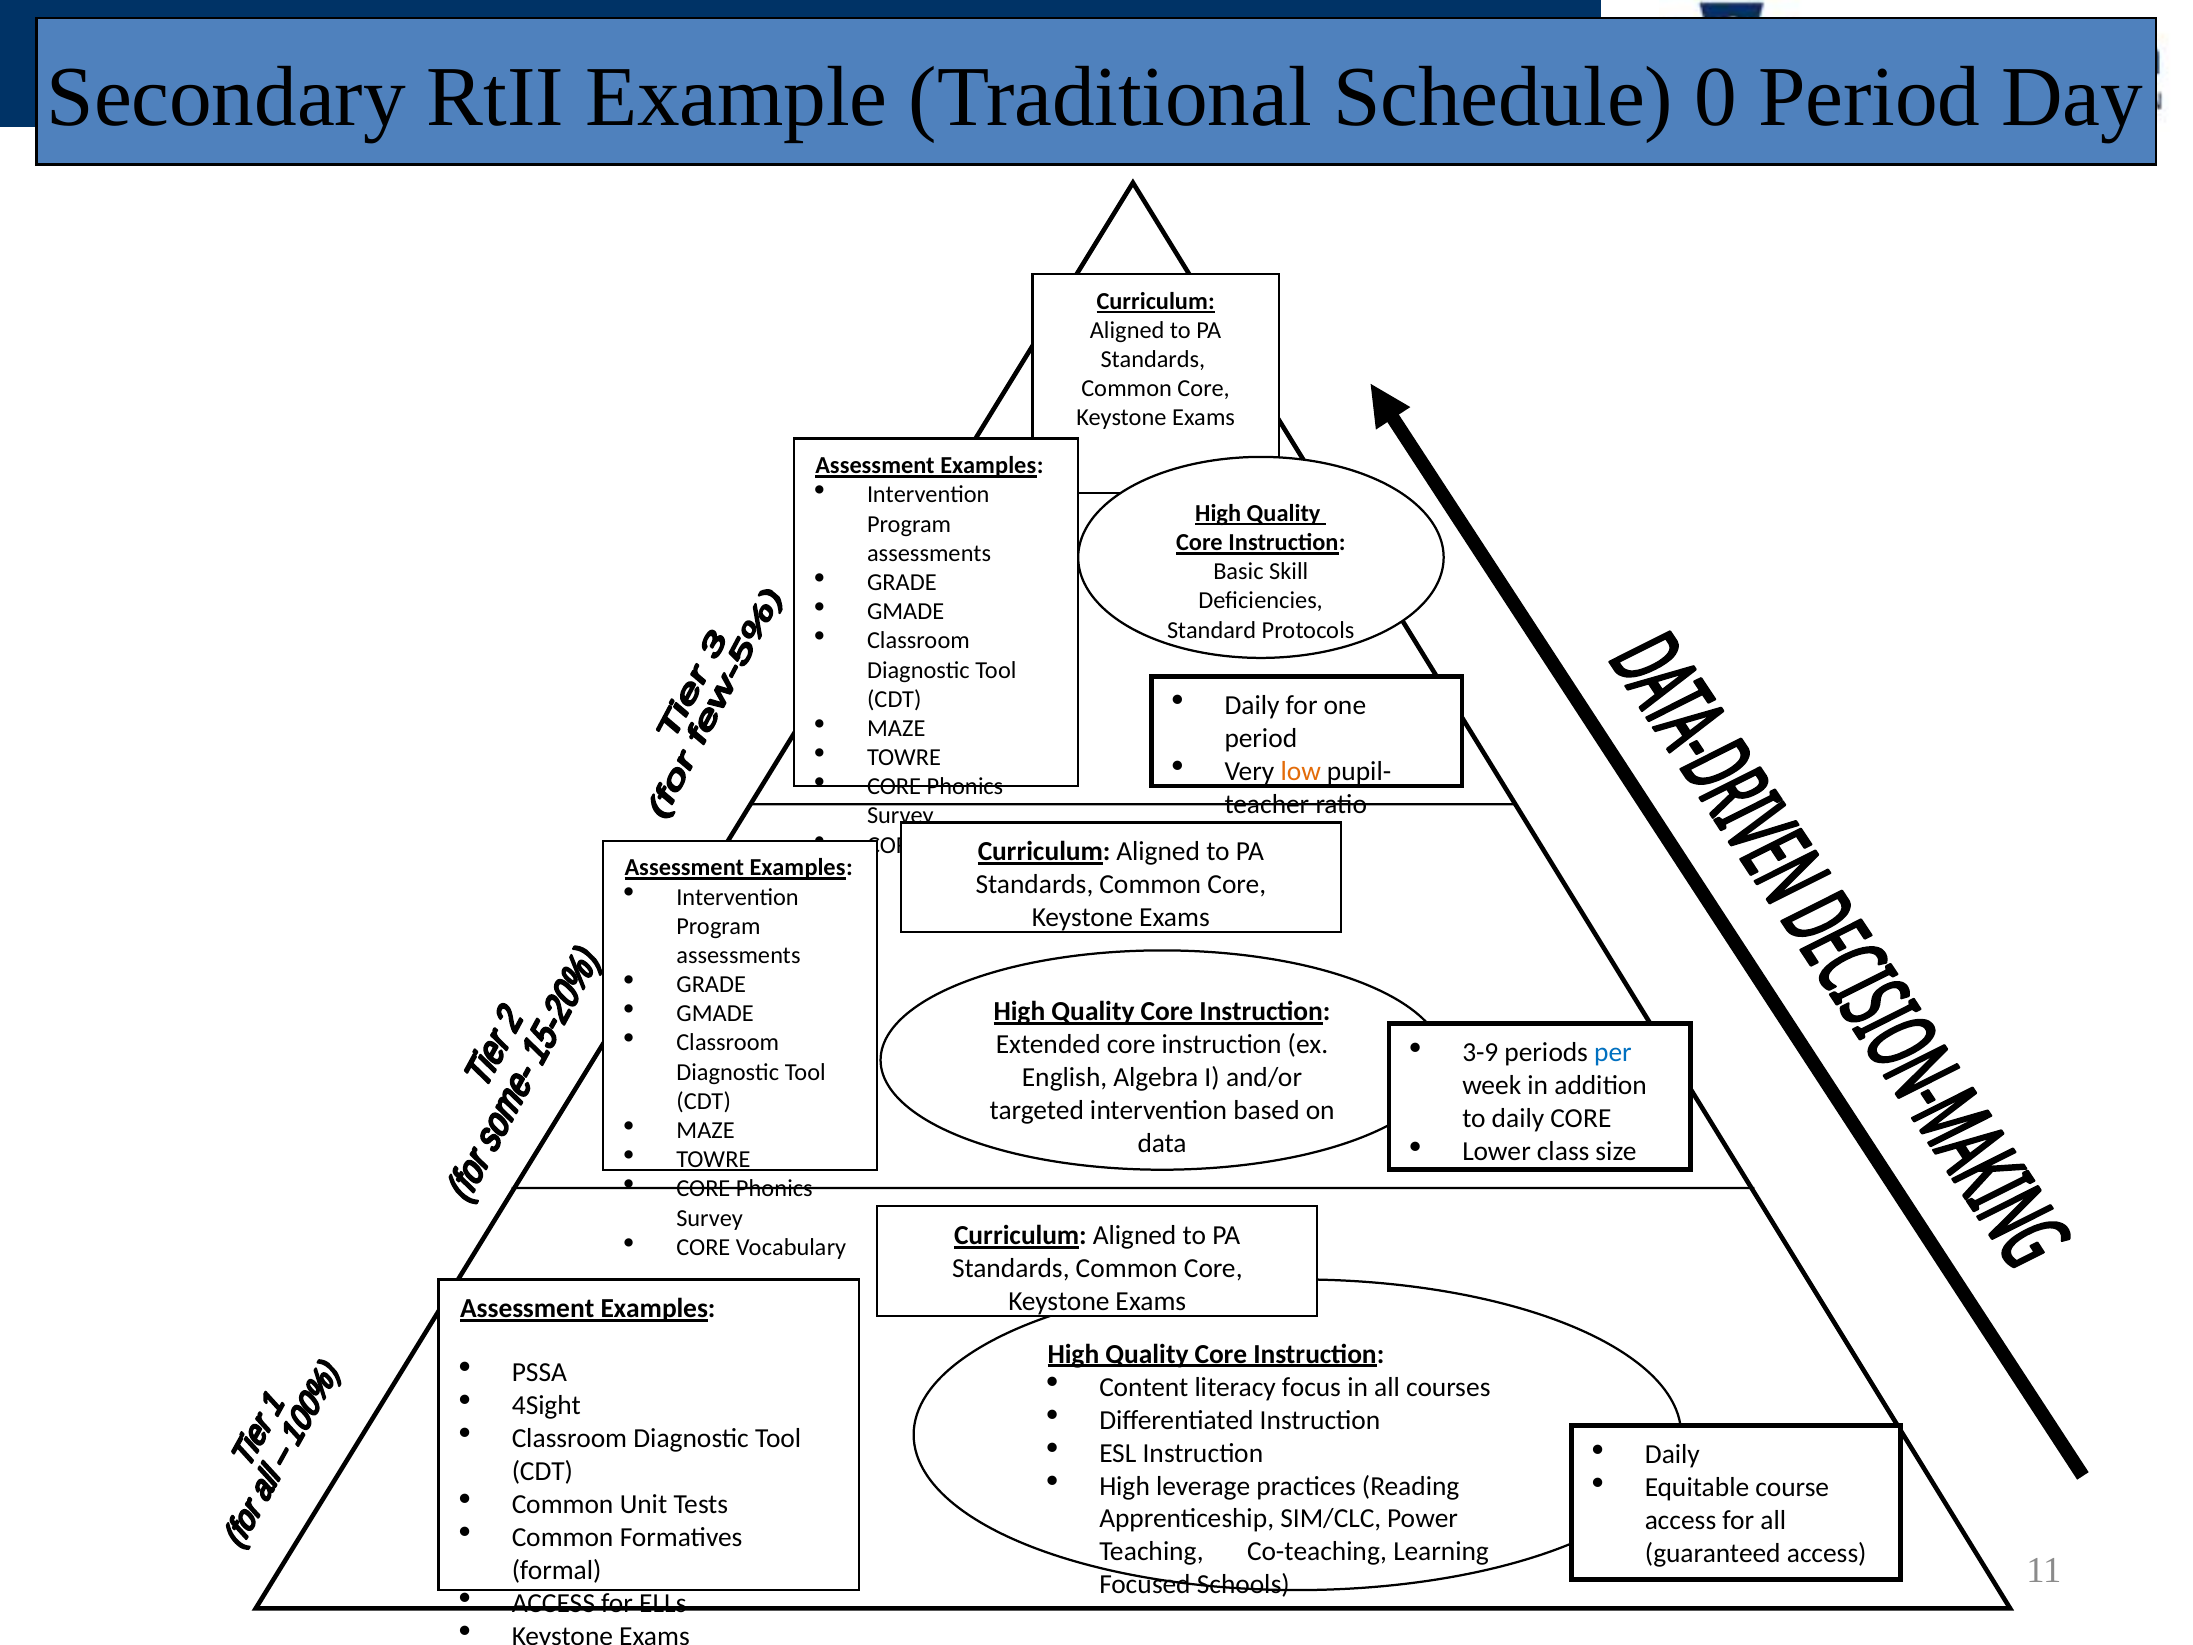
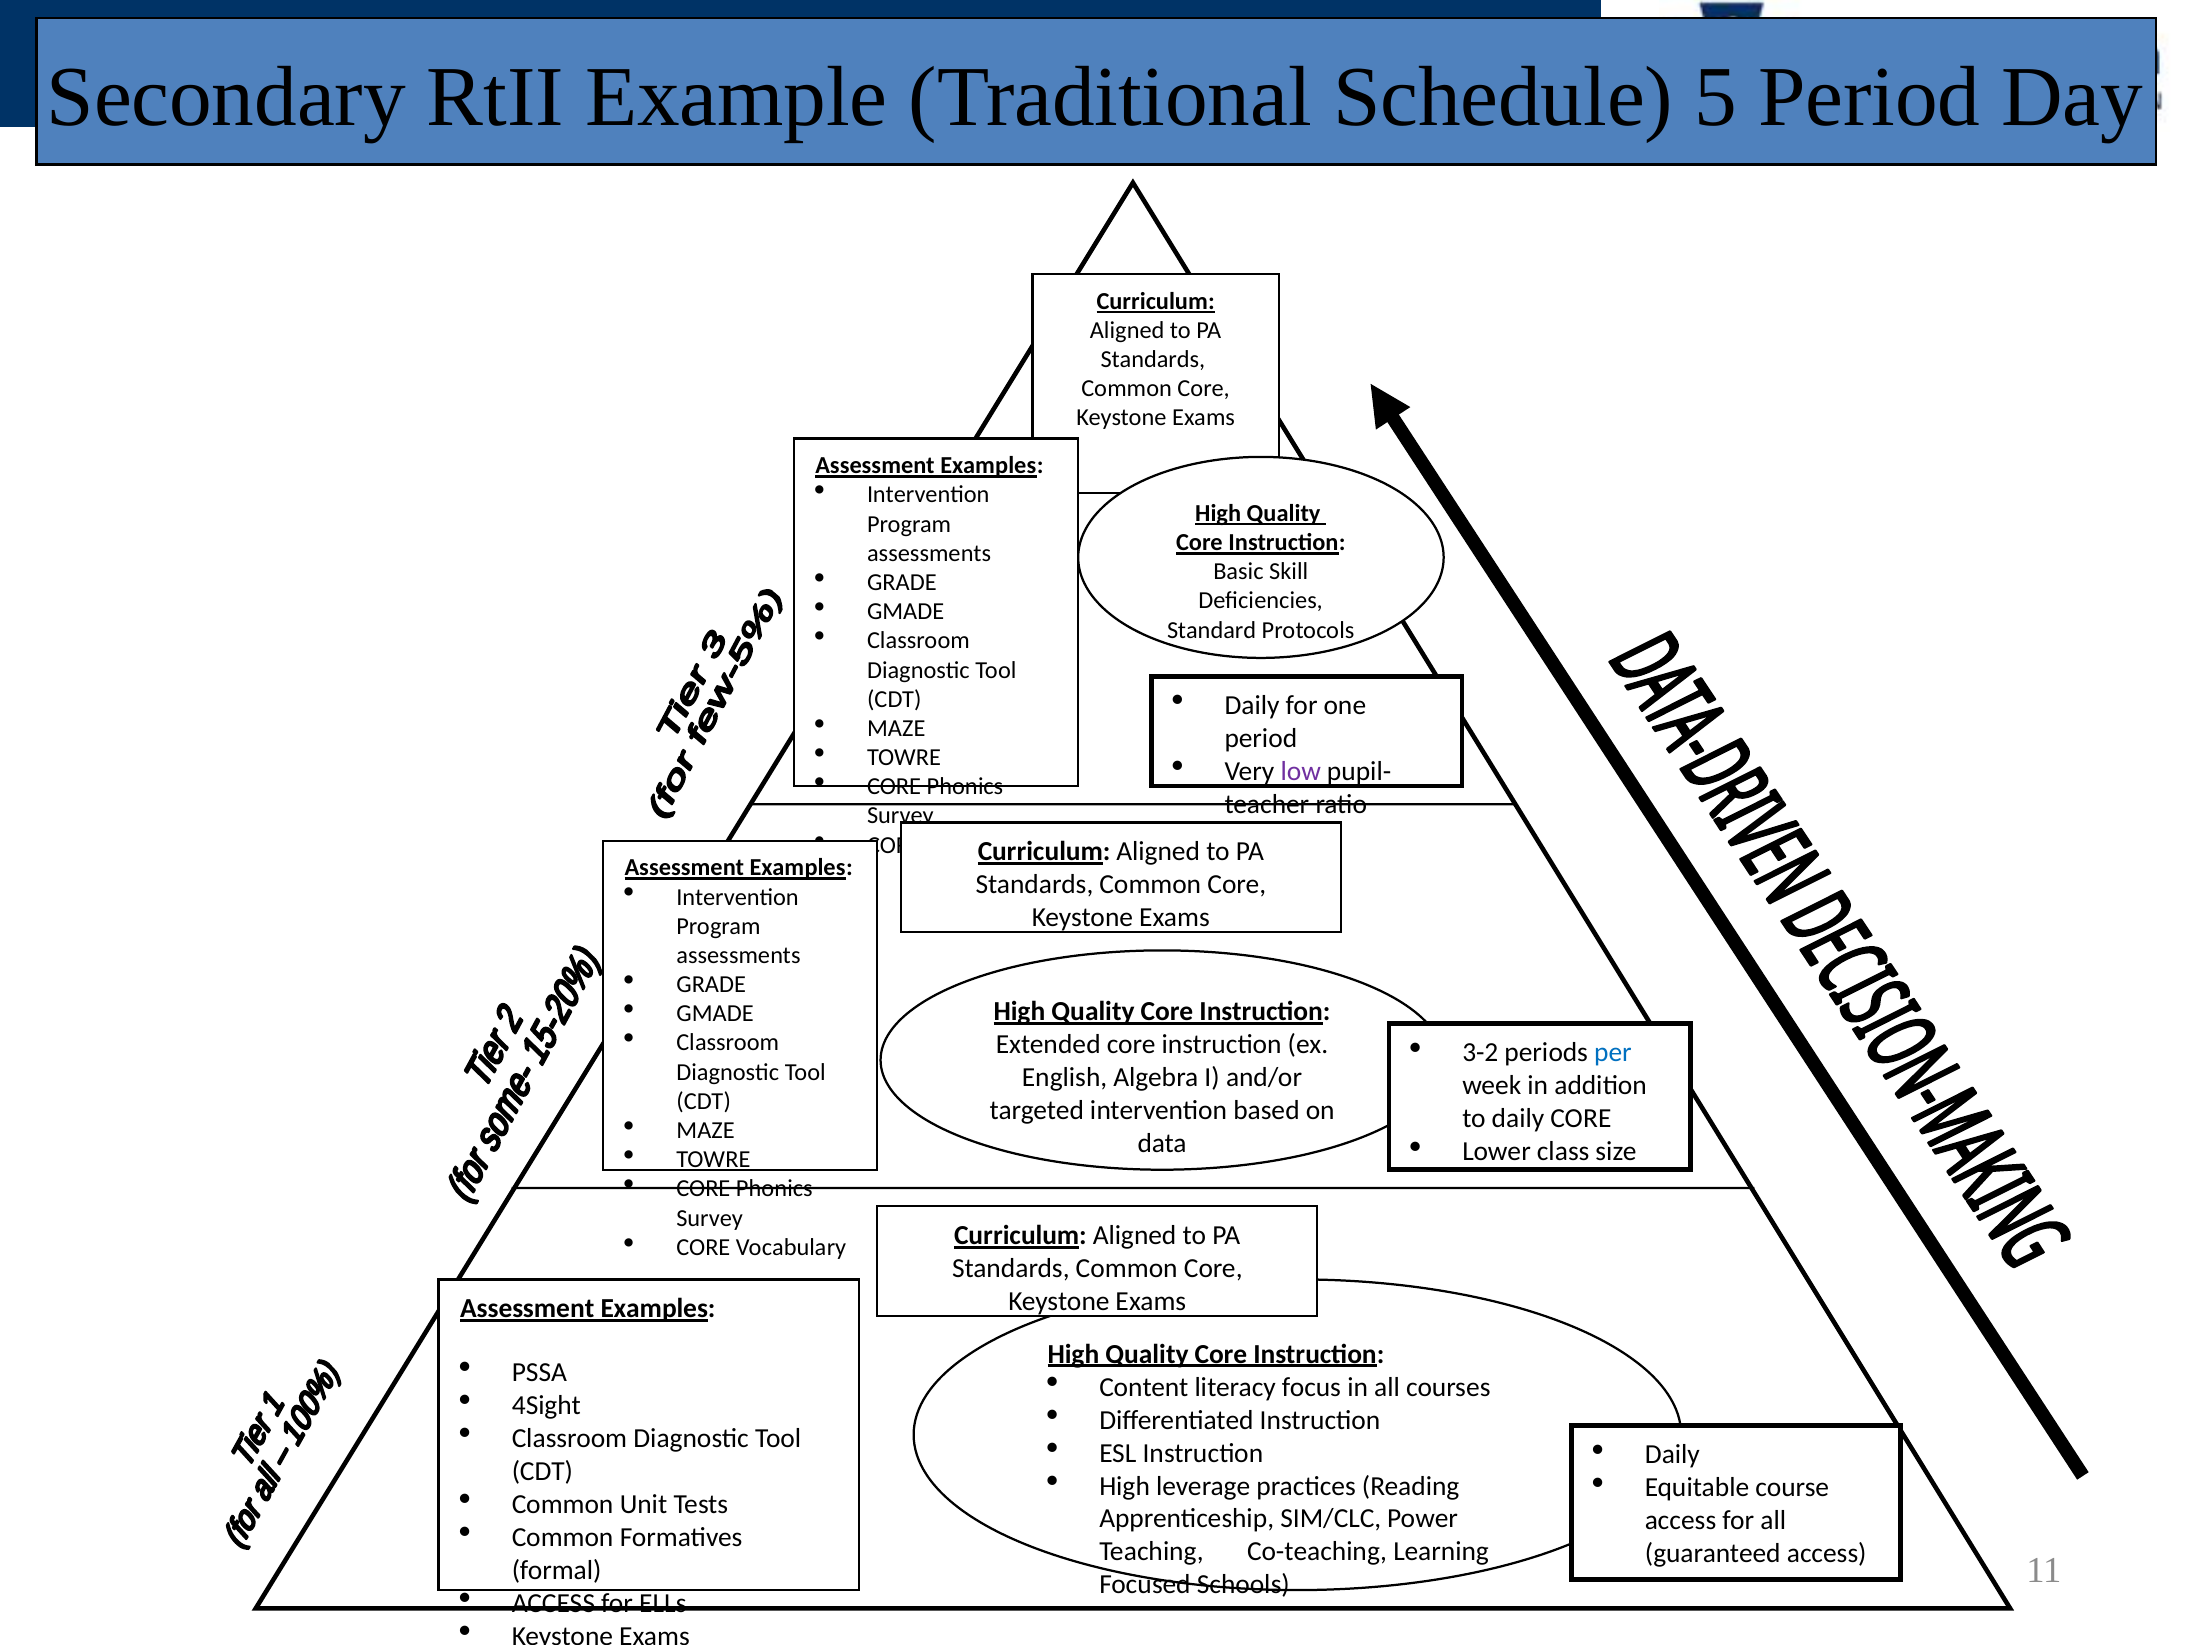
0: 0 -> 5
low colour: orange -> purple
3-9: 3-9 -> 3-2
